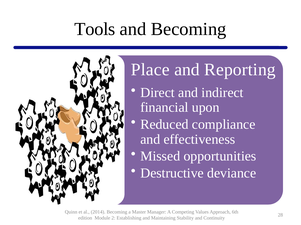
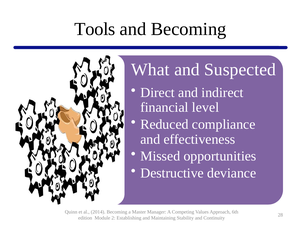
Place: Place -> What
Reporting: Reporting -> Suspected
upon: upon -> level
